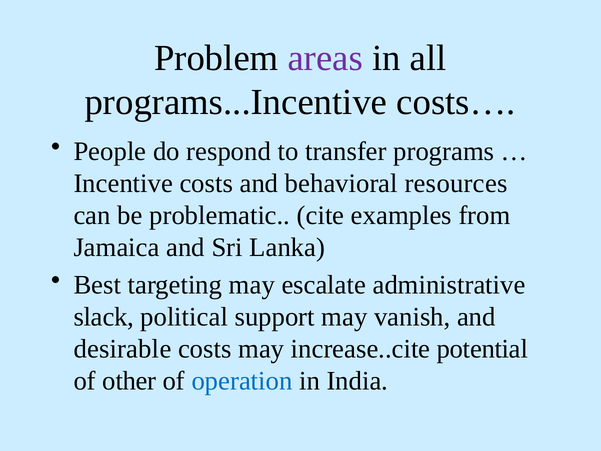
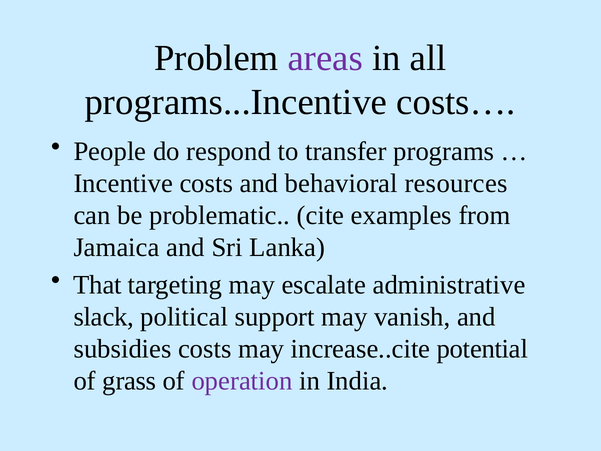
Best: Best -> That
desirable: desirable -> subsidies
other: other -> grass
operation colour: blue -> purple
